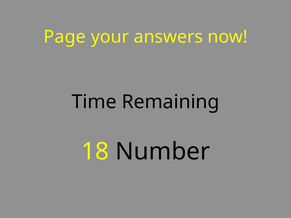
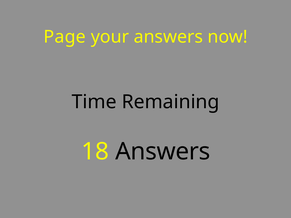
18 Number: Number -> Answers
